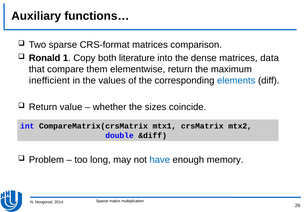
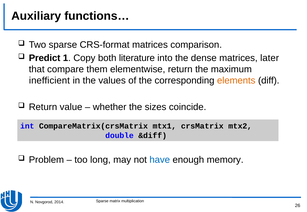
Ronald: Ronald -> Predict
data: data -> later
elements colour: blue -> orange
